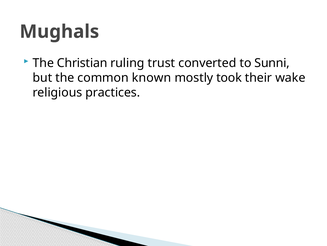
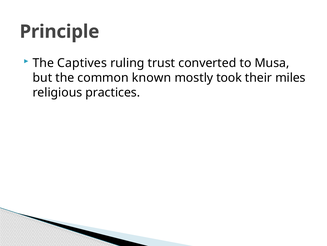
Mughals: Mughals -> Principle
Christian: Christian -> Captives
Sunni: Sunni -> Musa
wake: wake -> miles
